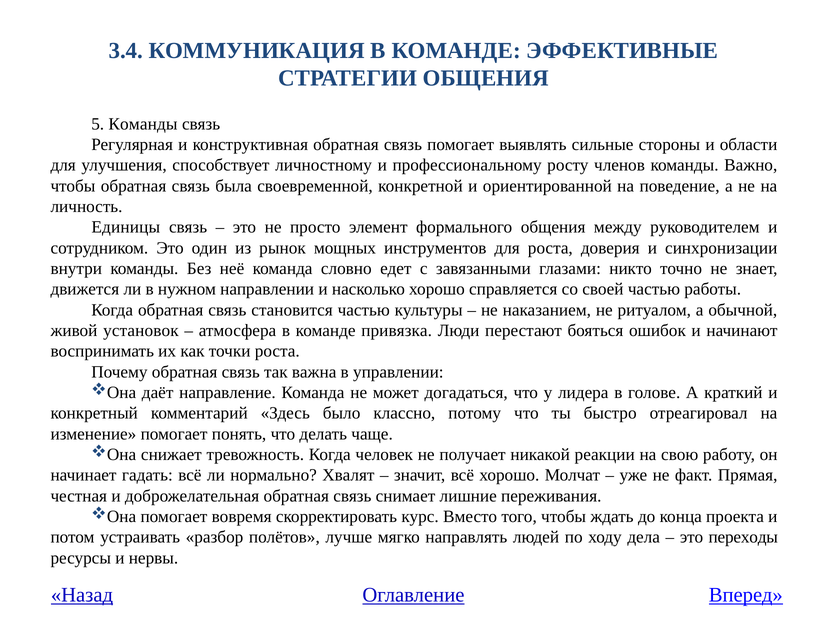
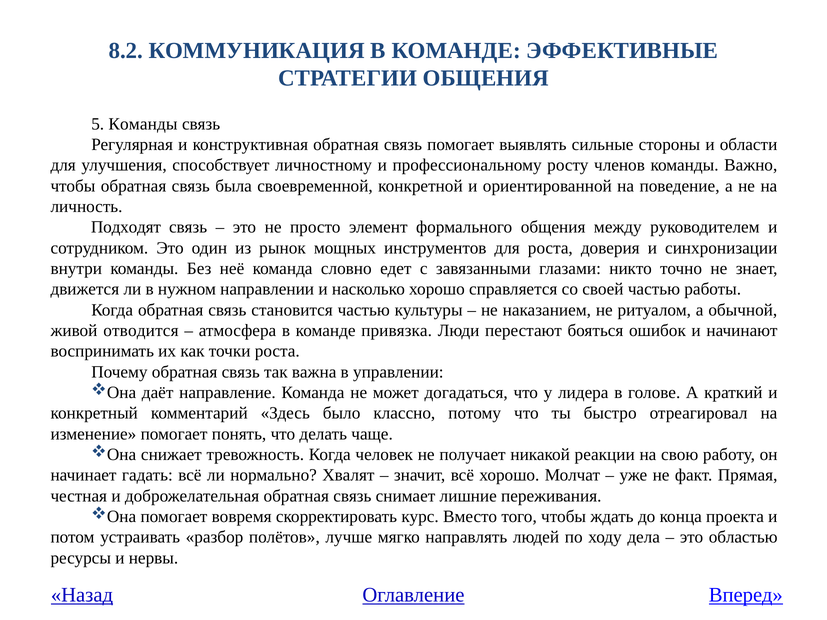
3.4: 3.4 -> 8.2
Единицы: Единицы -> Подходят
установок: установок -> отводится
переходы: переходы -> областью
